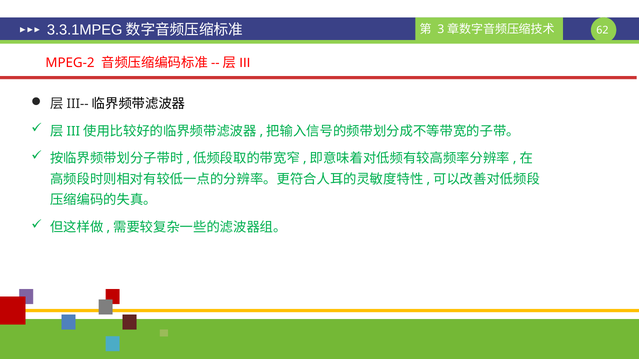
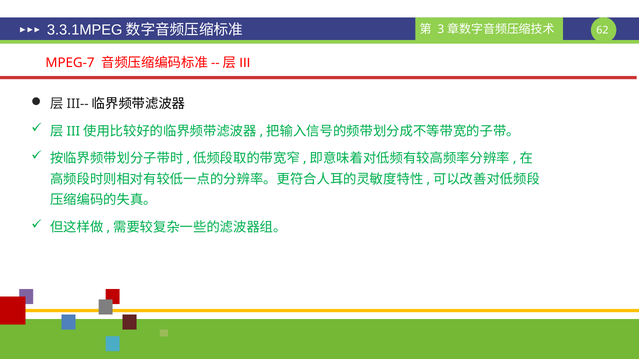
MPEG-2: MPEG-2 -> MPEG-7
